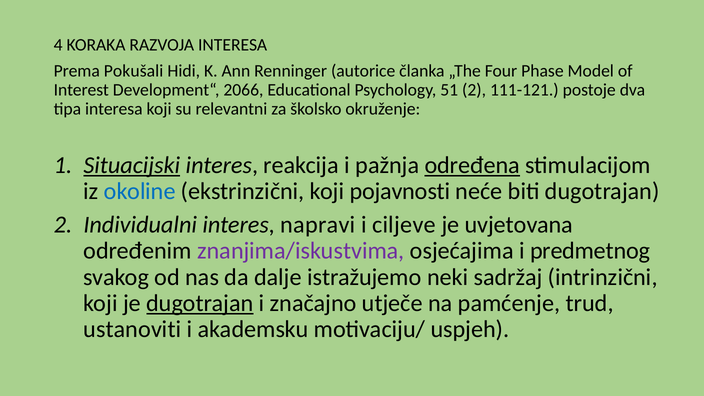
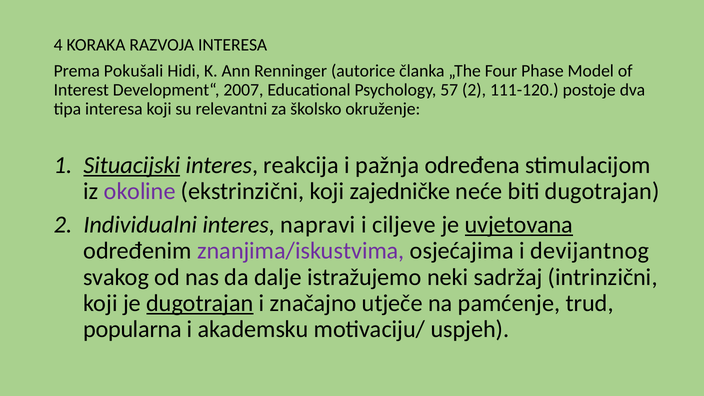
2066: 2066 -> 2007
51: 51 -> 57
111-121: 111-121 -> 111-120
određena underline: present -> none
okoline colour: blue -> purple
pojavnosti: pojavnosti -> zajedničke
uvjetovana underline: none -> present
predmetnog: predmetnog -> devijantnog
ustanoviti: ustanoviti -> popularna
